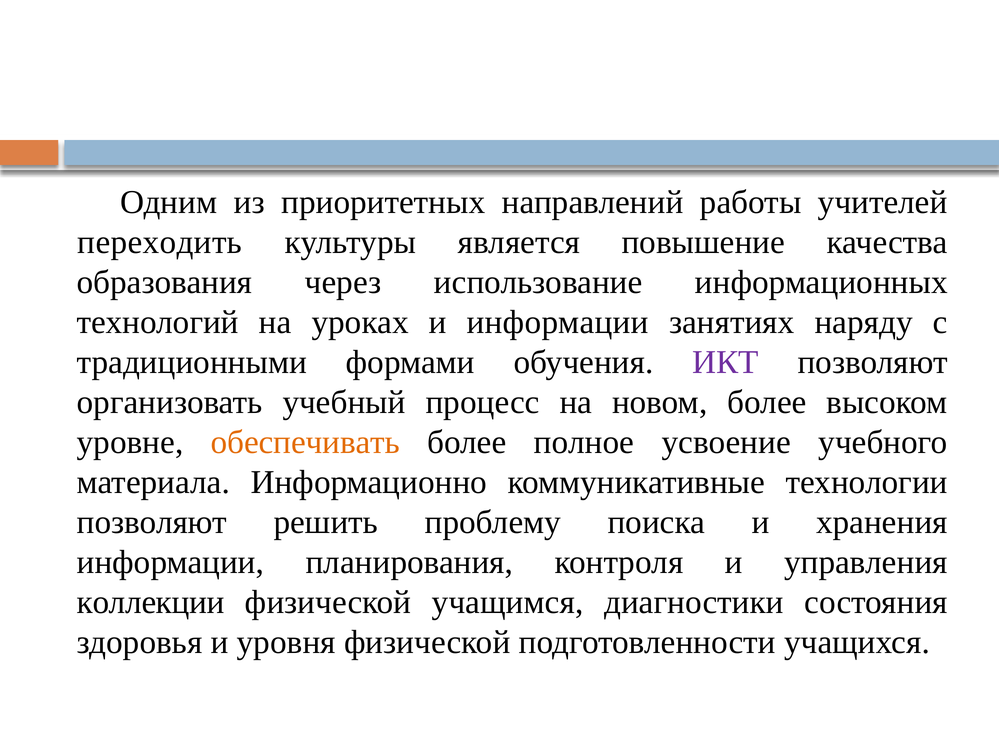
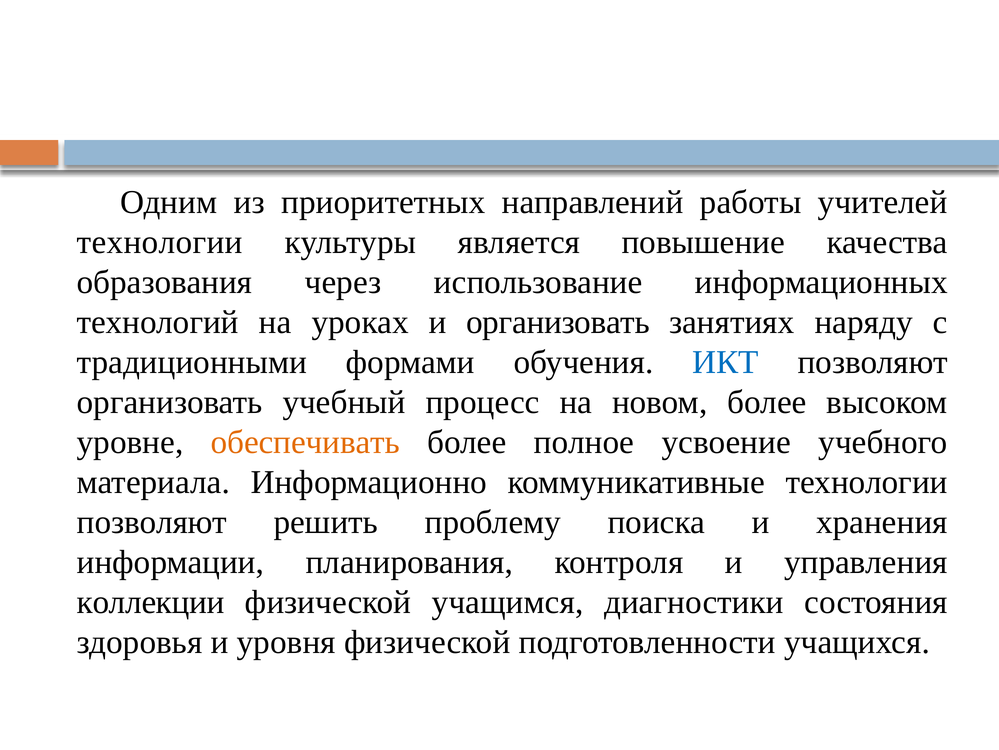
переходить at (160, 242): переходить -> технологии
и информации: информации -> организовать
ИКТ colour: purple -> blue
